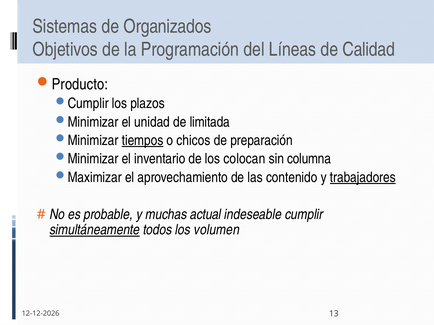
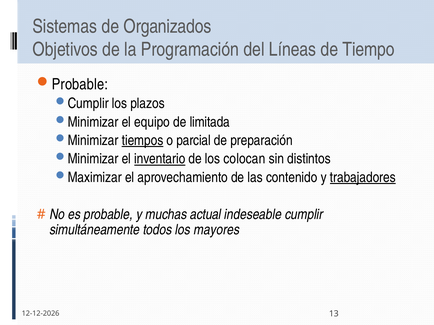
Calidad: Calidad -> Tiempo
Producto at (80, 84): Producto -> Probable
unidad: unidad -> equipo
chicos: chicos -> parcial
inventario underline: none -> present
columna: columna -> distintos
simultáneamente underline: present -> none
volumen: volumen -> mayores
